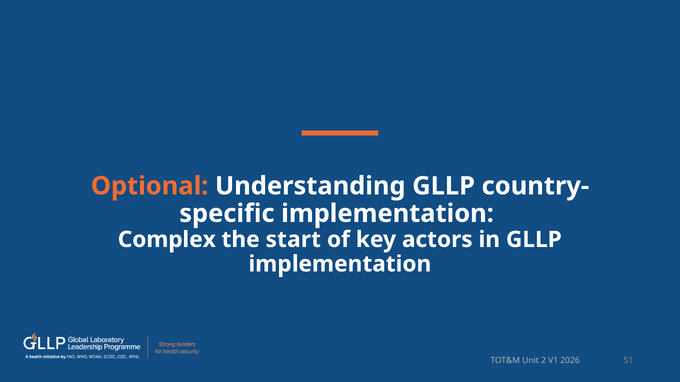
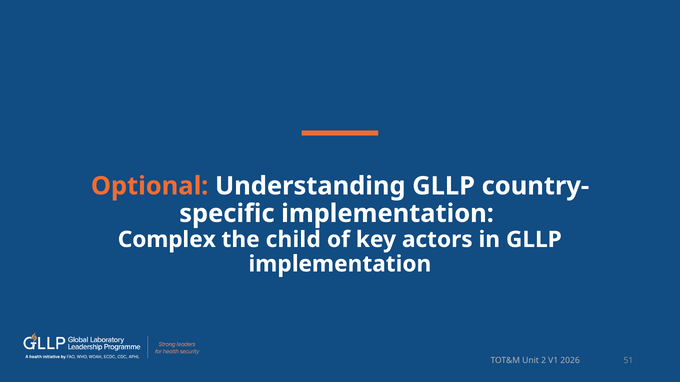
start: start -> child
